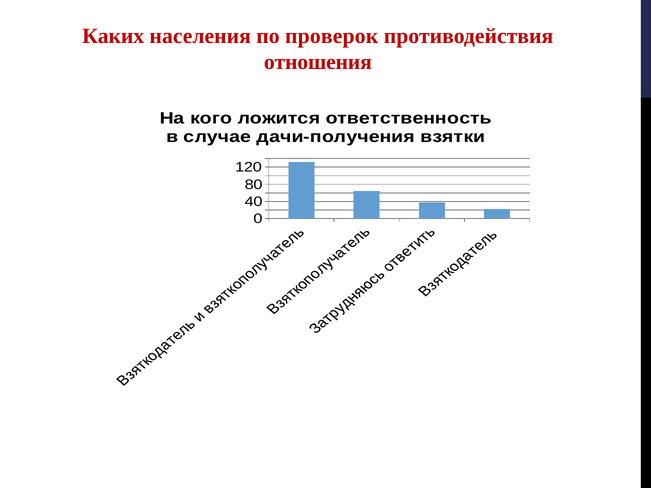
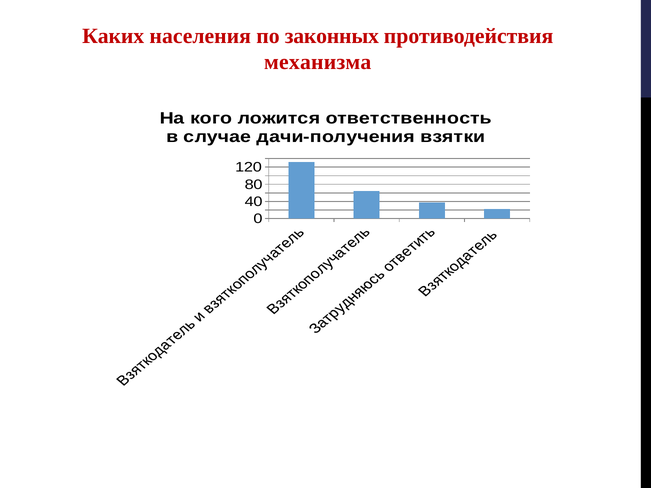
проверок: проверок -> законных
отношения: отношения -> механизма
